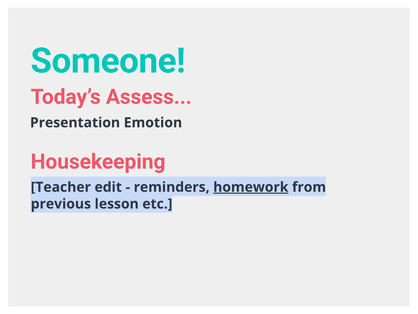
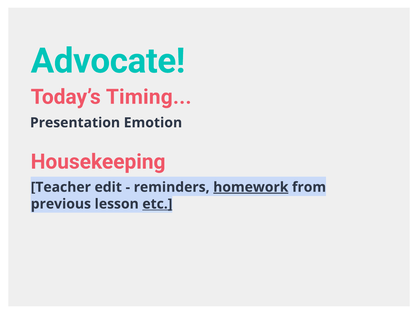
Someone: Someone -> Advocate
Assess: Assess -> Timing
etc underline: none -> present
